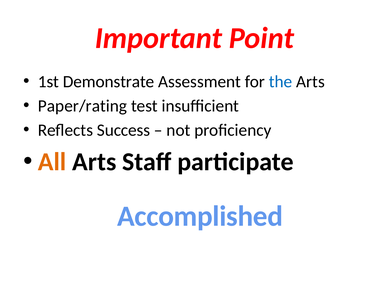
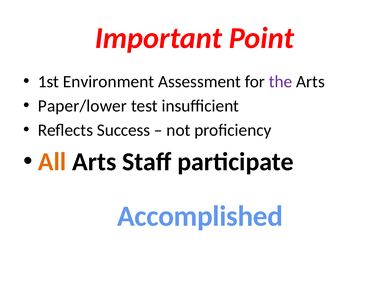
Demonstrate: Demonstrate -> Environment
the colour: blue -> purple
Paper/rating: Paper/rating -> Paper/lower
